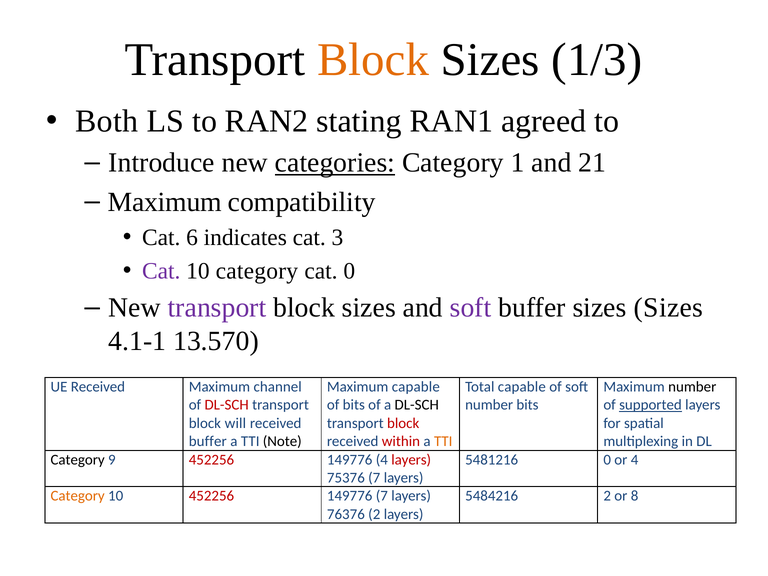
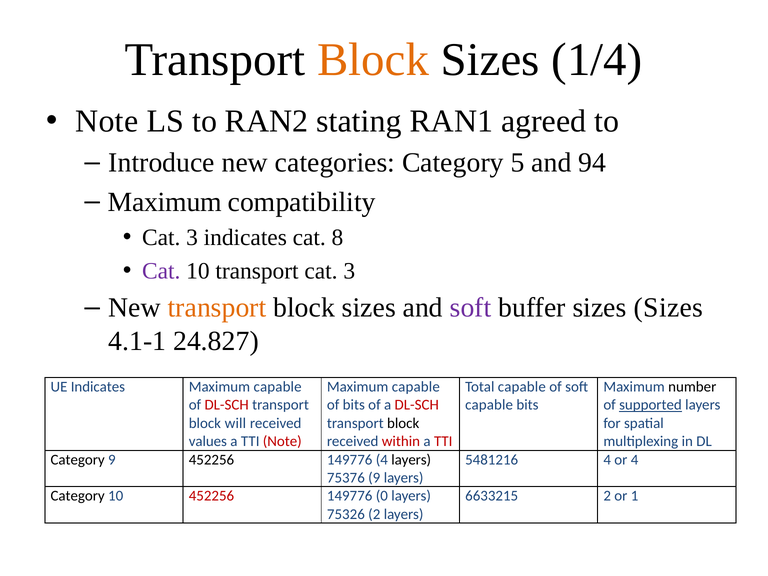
1/3: 1/3 -> 1/4
Both at (107, 121): Both -> Note
categories underline: present -> none
1: 1 -> 5
21: 21 -> 94
6 at (192, 238): 6 -> 3
3: 3 -> 8
10 category: category -> transport
0 at (349, 271): 0 -> 3
transport at (217, 308) colour: purple -> orange
13.570: 13.570 -> 24.827
UE Received: Received -> Indicates
channel at (278, 387): channel -> capable
DL-SCH at (417, 405) colour: black -> red
number at (489, 405): number -> capable
block at (403, 423) colour: red -> black
buffer at (208, 441): buffer -> values
Note at (282, 441) colour: black -> red
TTI at (443, 441) colour: orange -> red
452256 at (211, 460) colour: red -> black
layers at (411, 460) colour: red -> black
5481216 0: 0 -> 4
75376 7: 7 -> 9
Category at (78, 496) colour: orange -> black
149776 7: 7 -> 0
5484216: 5484216 -> 6633215
8: 8 -> 1
76376: 76376 -> 75326
